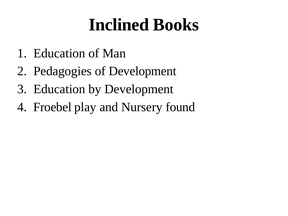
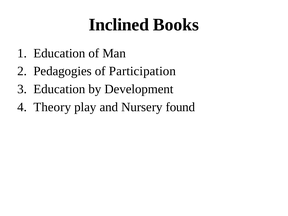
of Development: Development -> Participation
Froebel: Froebel -> Theory
